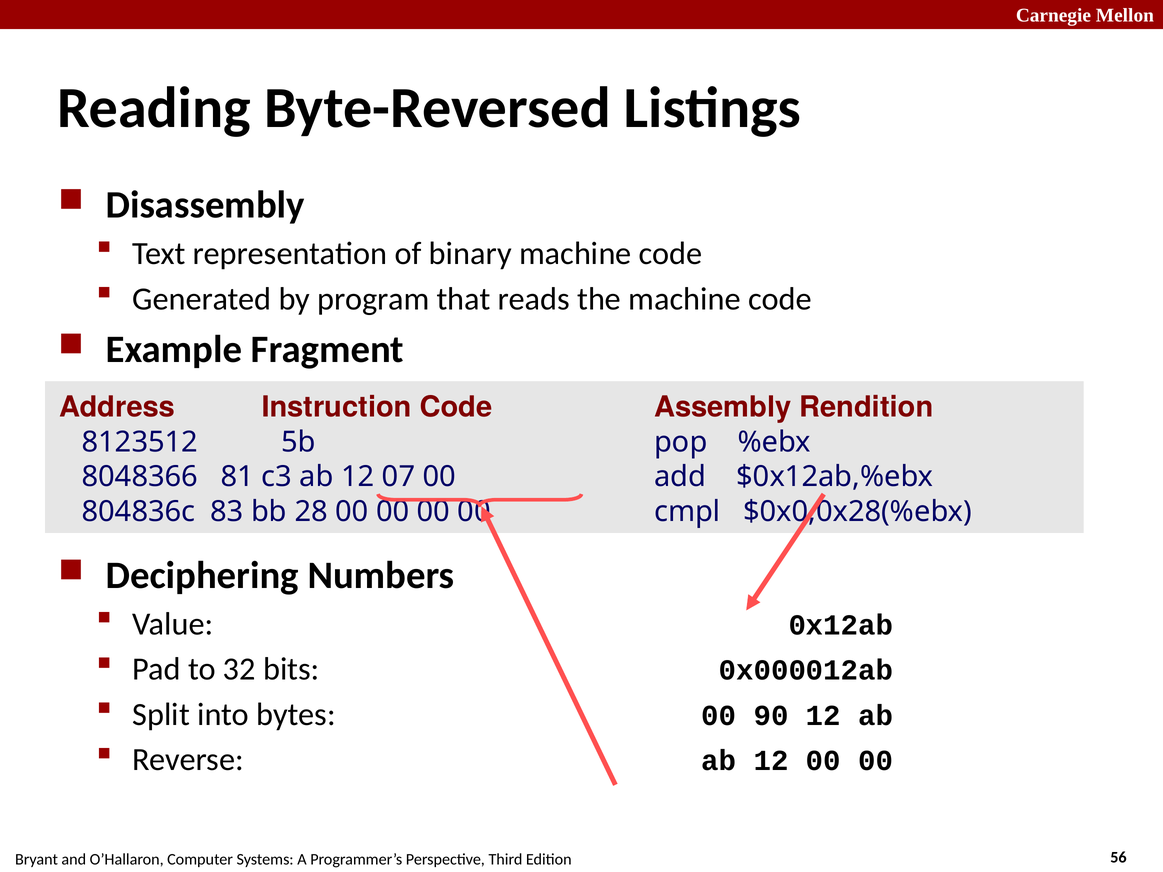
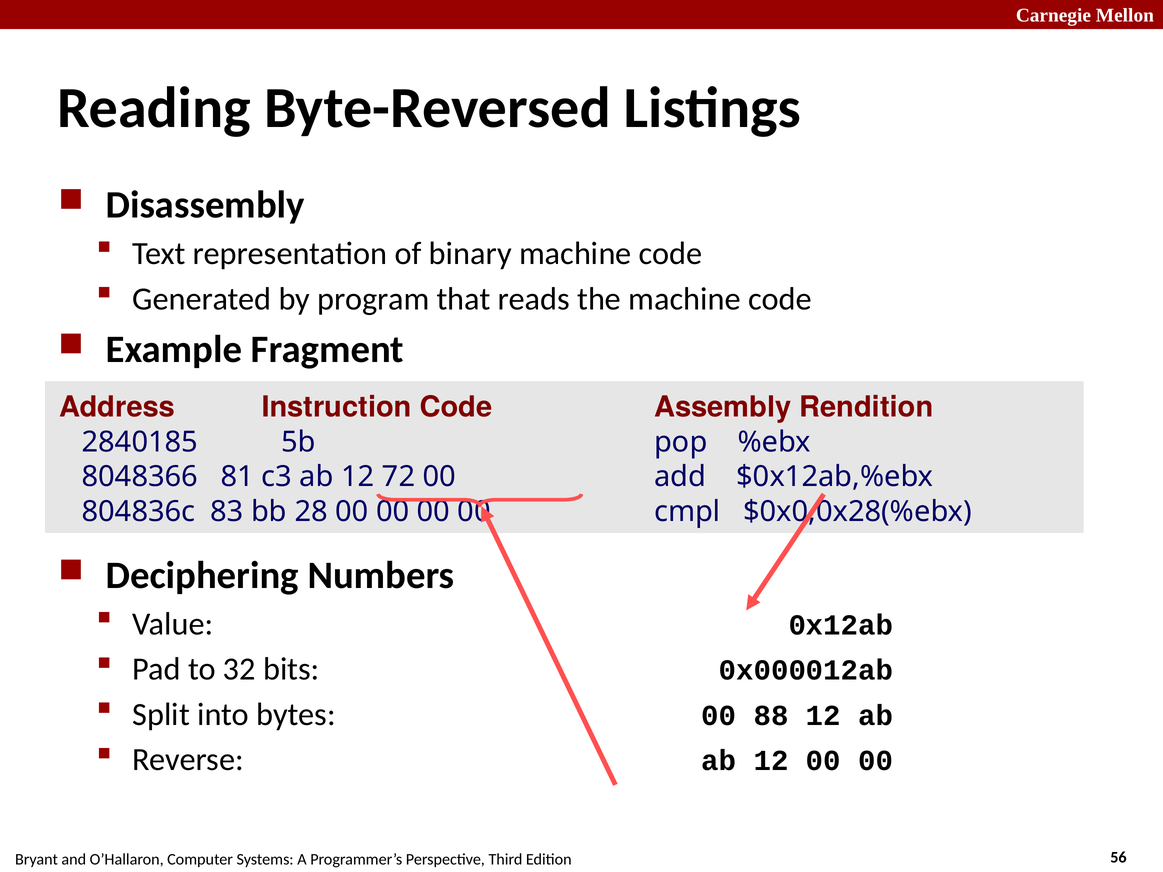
8123512: 8123512 -> 2840185
07: 07 -> 72
90: 90 -> 88
